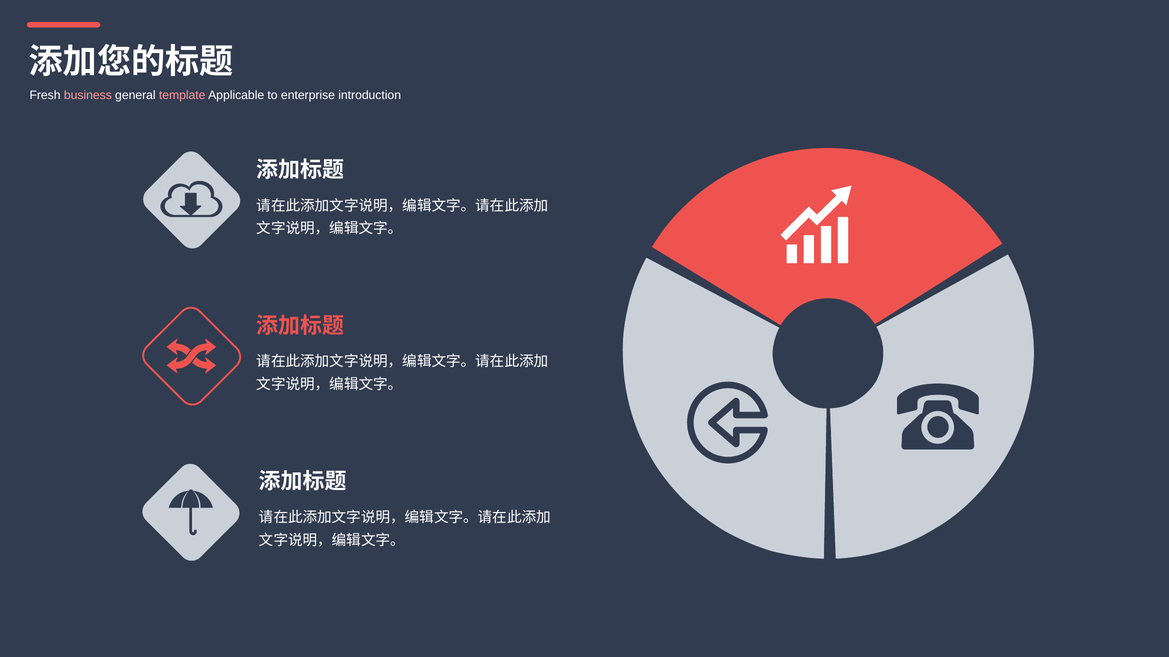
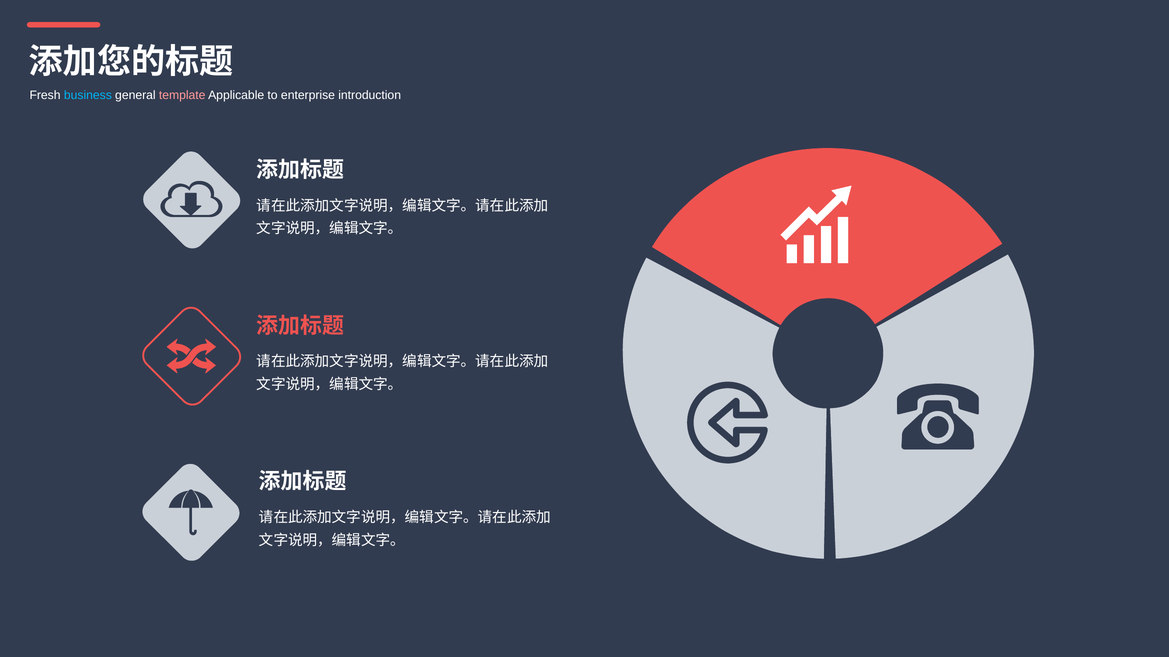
business colour: pink -> light blue
